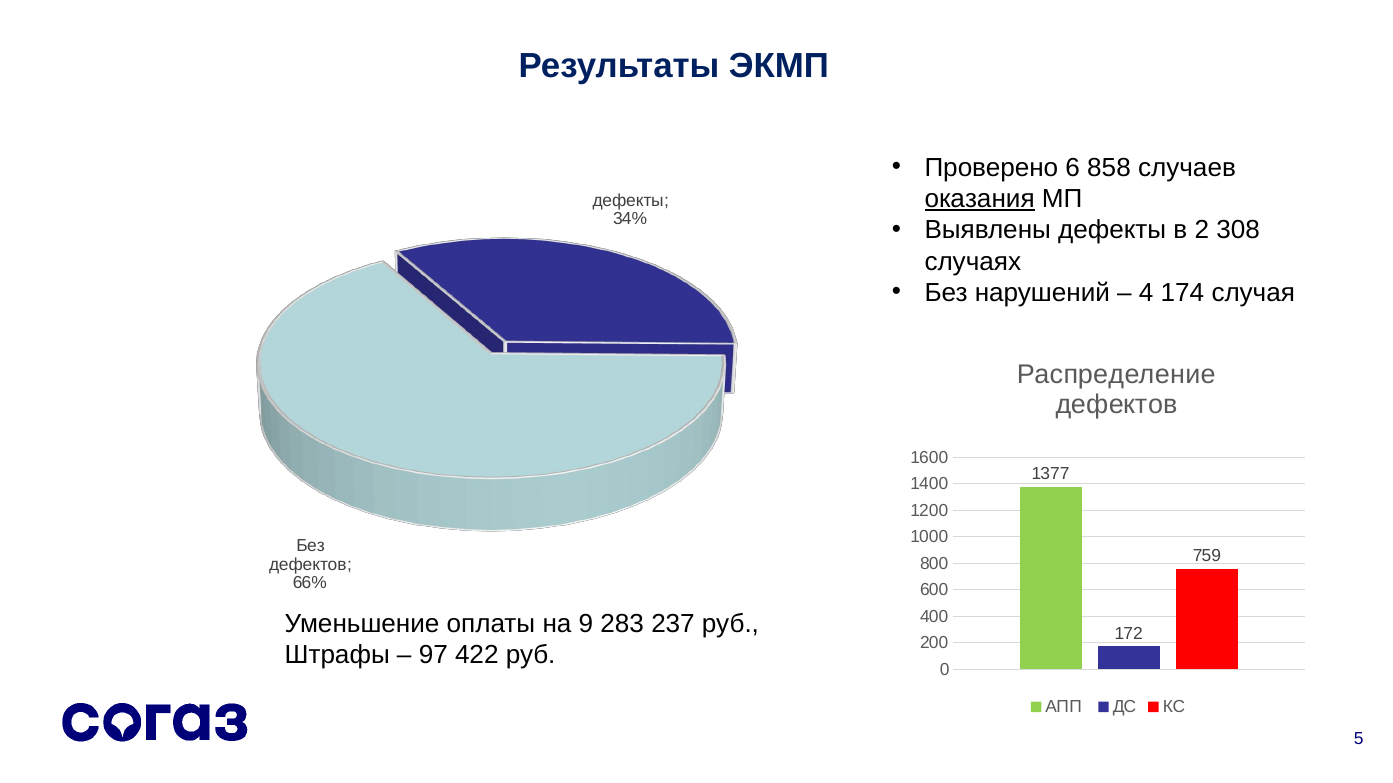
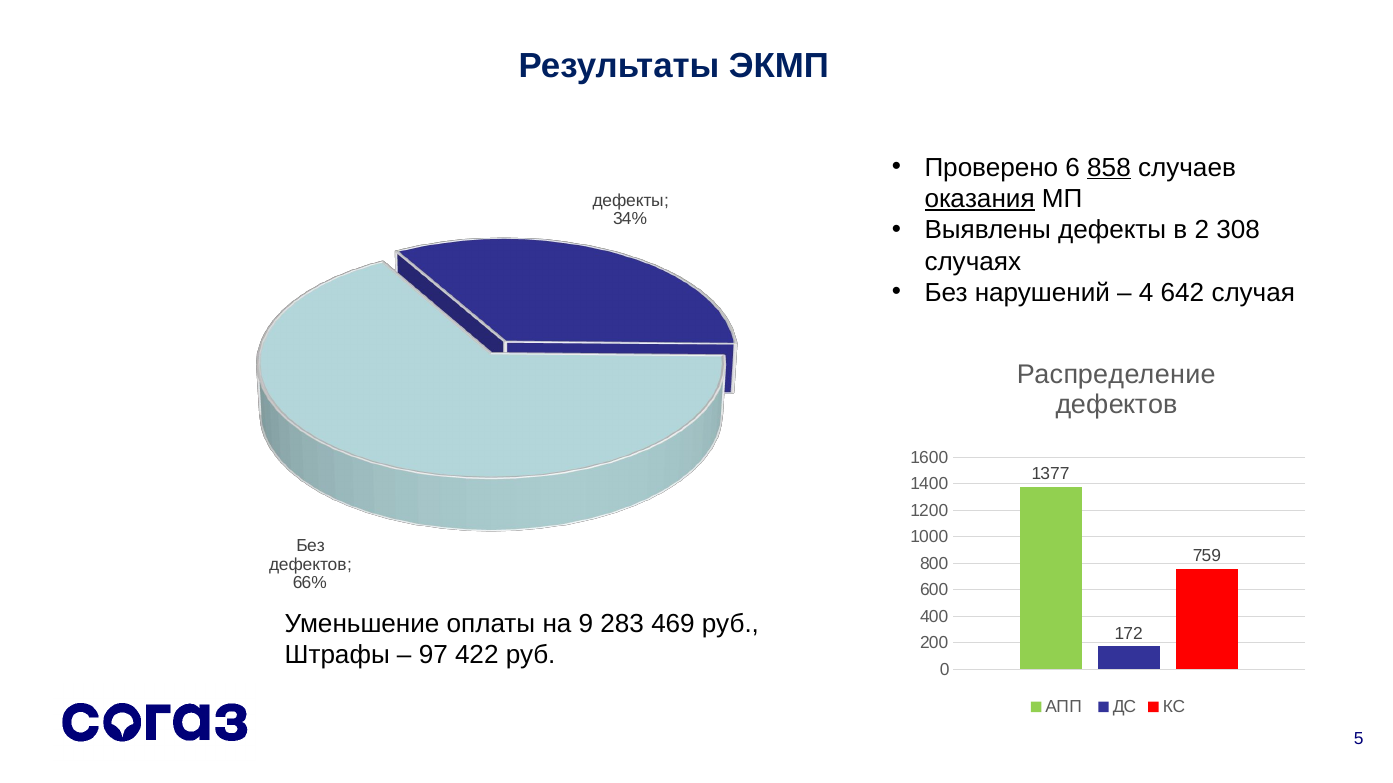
858 underline: none -> present
174: 174 -> 642
237: 237 -> 469
